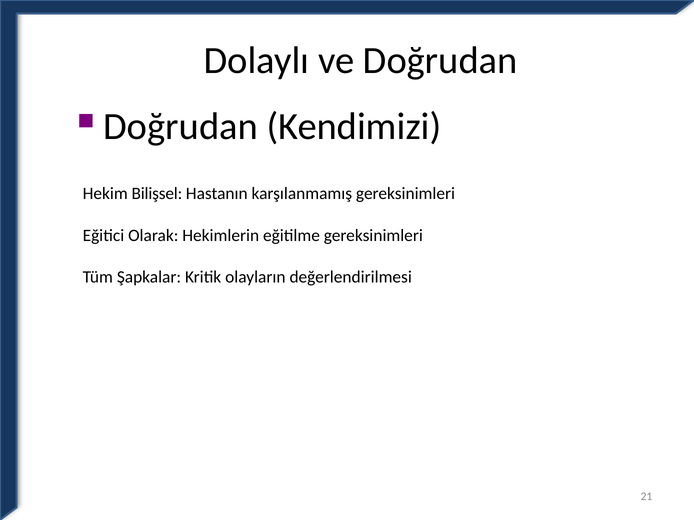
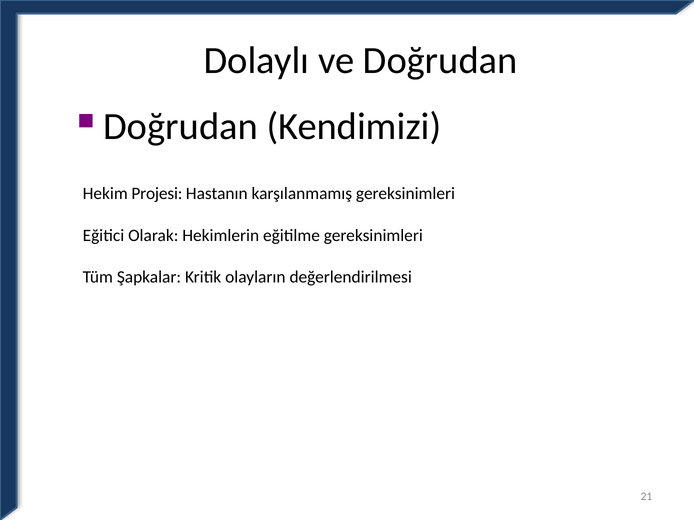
Bilişsel: Bilişsel -> Projesi
